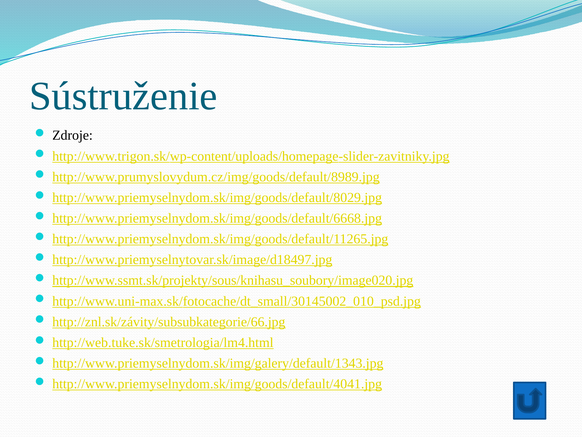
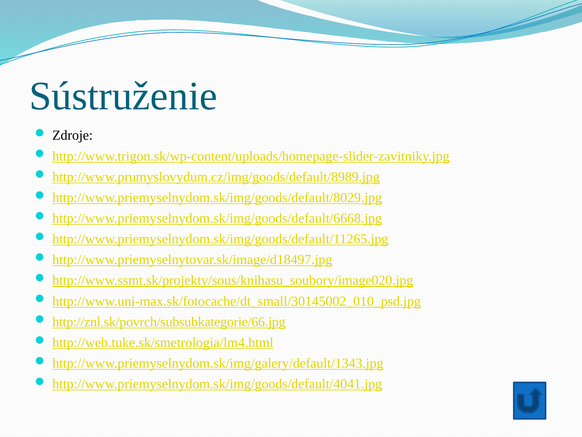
http://znl.sk/závity/subsubkategorie/66.jpg: http://znl.sk/závity/subsubkategorie/66.jpg -> http://znl.sk/povrch/subsubkategorie/66.jpg
